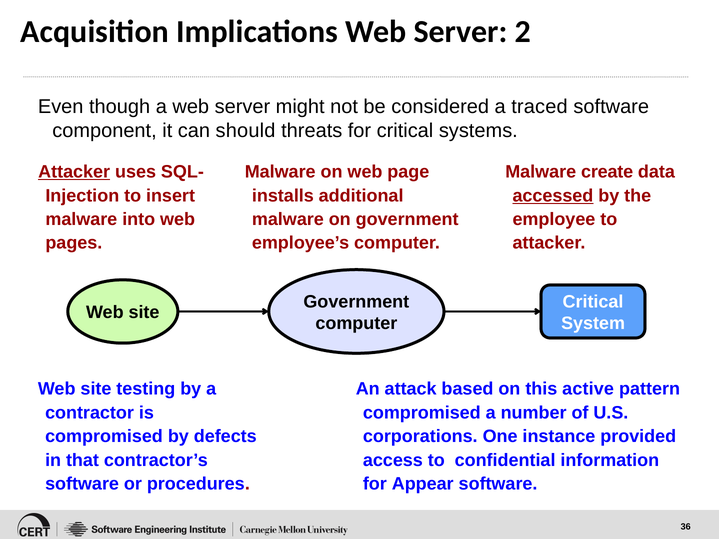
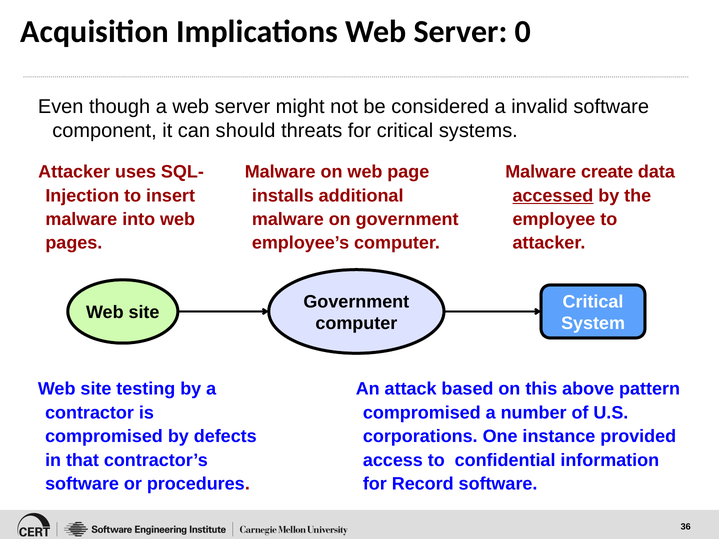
2: 2 -> 0
traced: traced -> invalid
Attacker at (74, 172) underline: present -> none
active: active -> above
Appear: Appear -> Record
